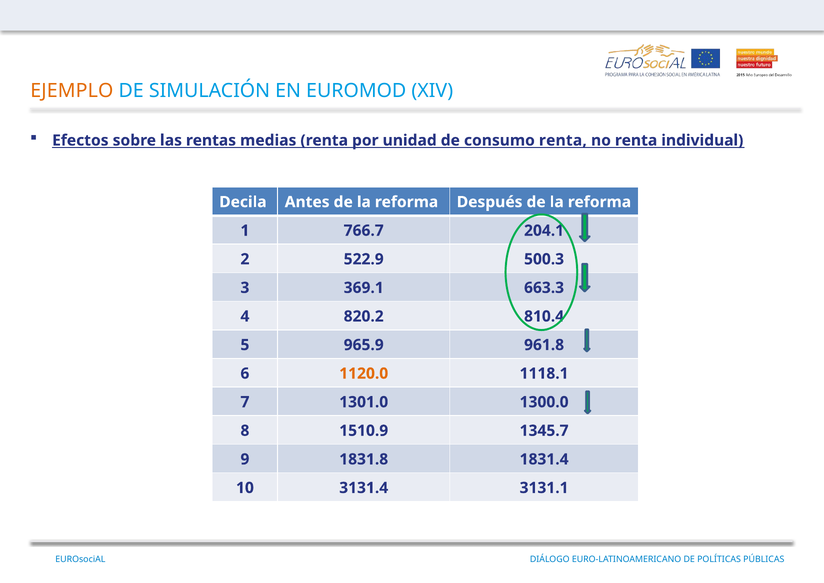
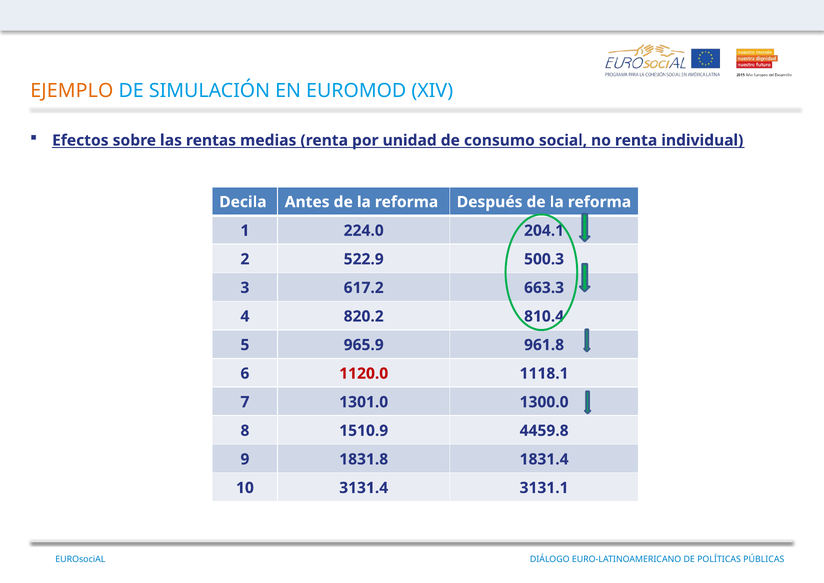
consumo renta: renta -> social
766.7: 766.7 -> 224.0
369.1: 369.1 -> 617.2
1120.0 colour: orange -> red
1345.7: 1345.7 -> 4459.8
